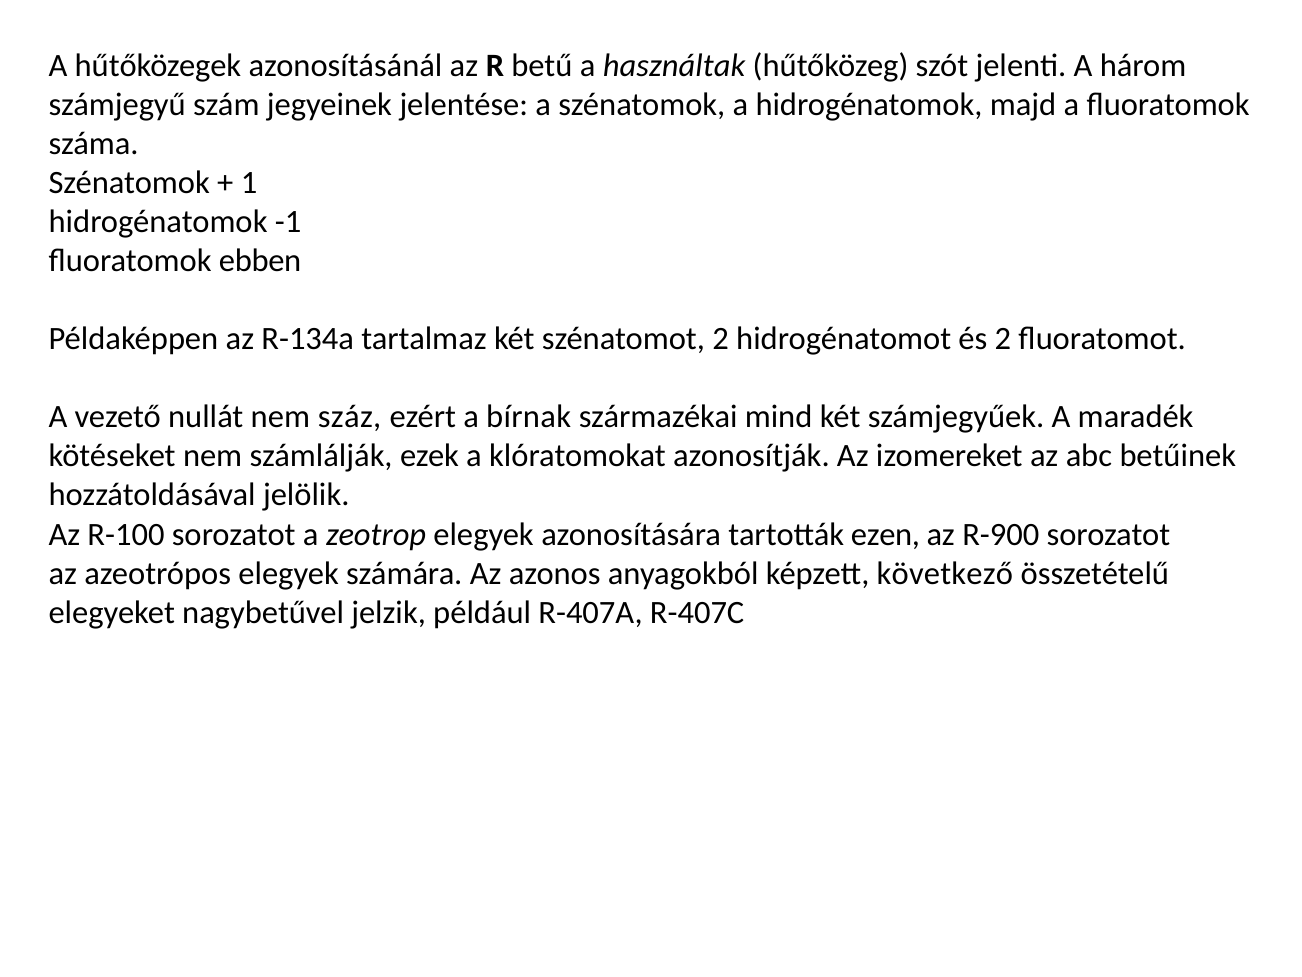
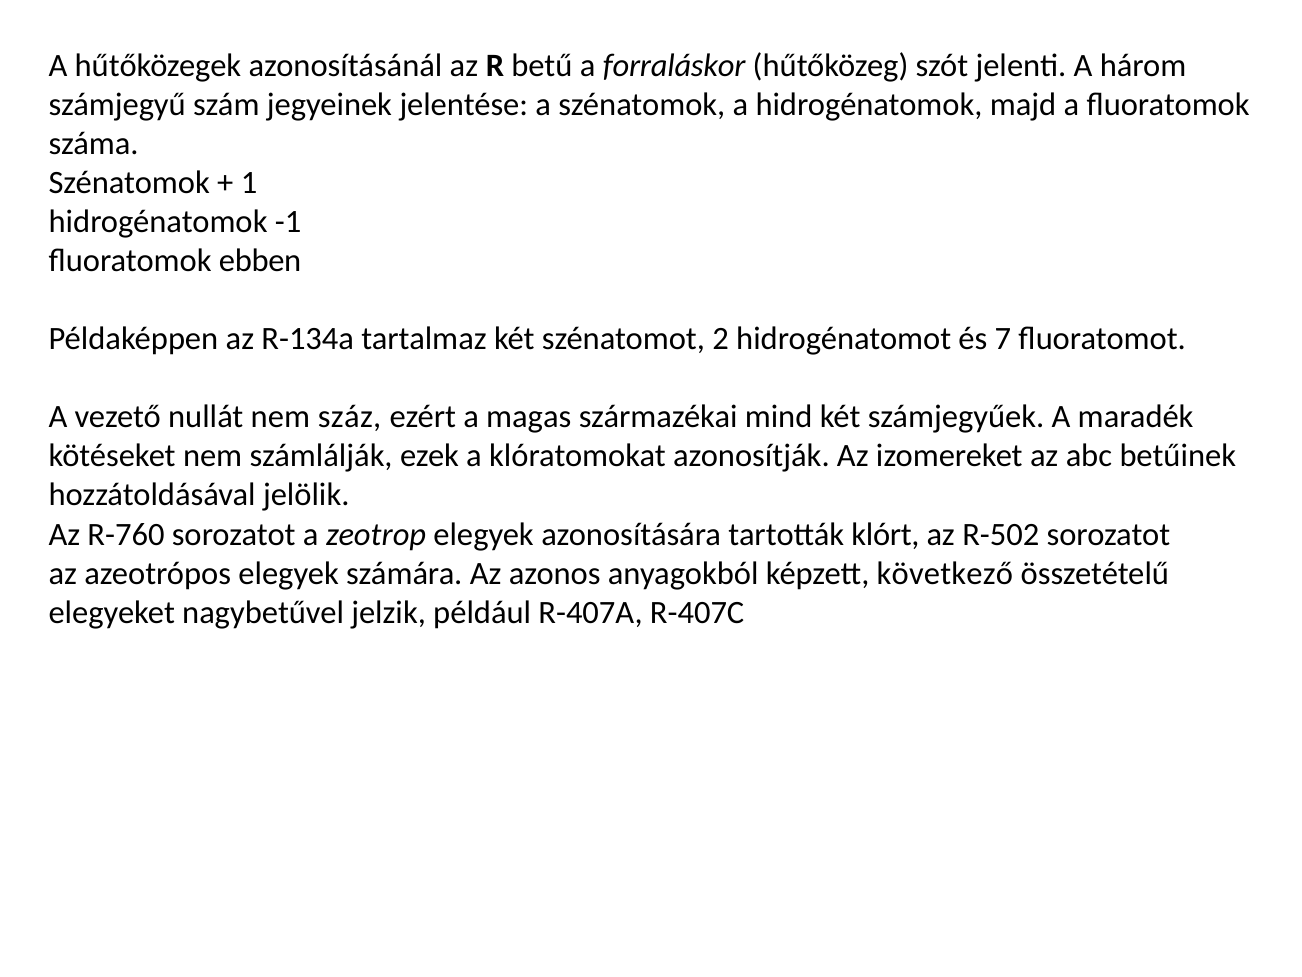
használtak: használtak -> forraláskor
és 2: 2 -> 7
bírnak: bírnak -> magas
R-100: R-100 -> R-760
ezen: ezen -> klórt
R-900: R-900 -> R-502
